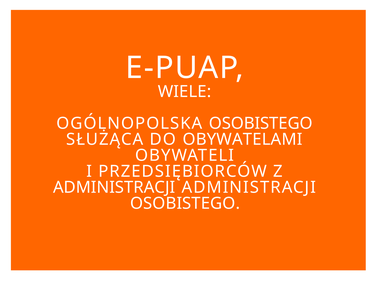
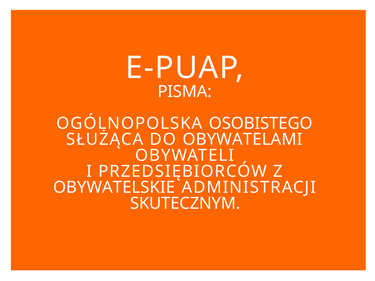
WIELE: WIELE -> PISMA
ADMINISTRACJI at (114, 188): ADMINISTRACJI -> OBYWATELSKIE
OSOBISTEGO at (185, 204): OSOBISTEGO -> SKUTECZNYM
